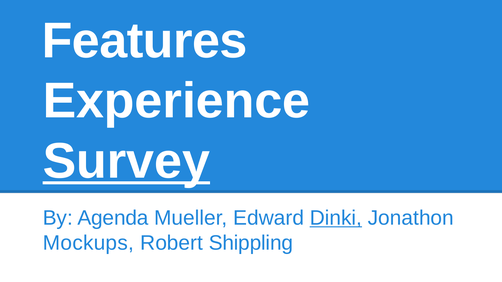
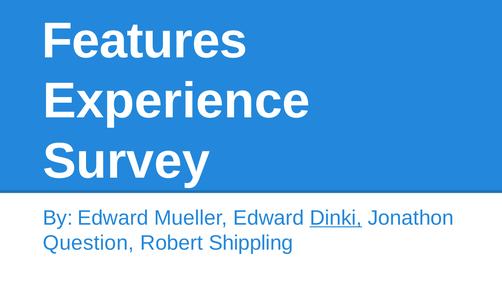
Survey underline: present -> none
By Agenda: Agenda -> Edward
Mockups: Mockups -> Question
